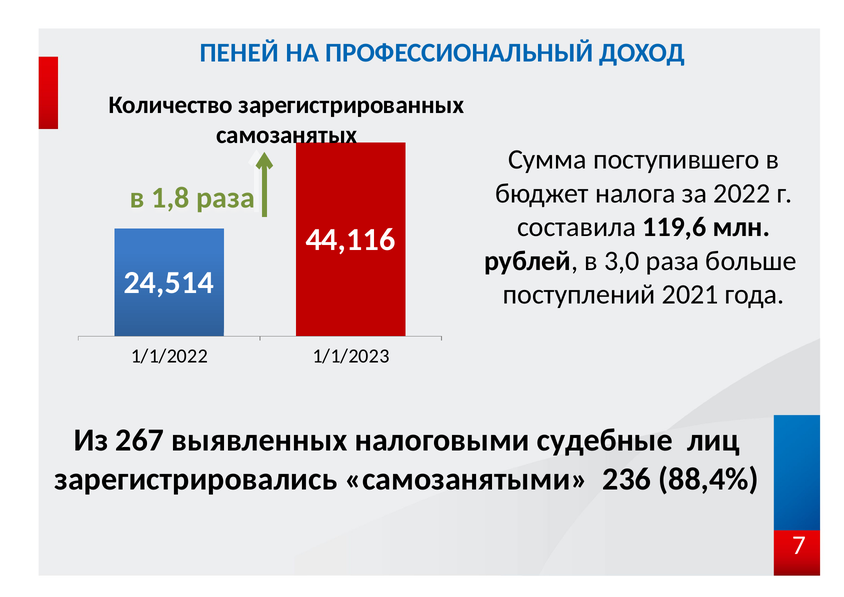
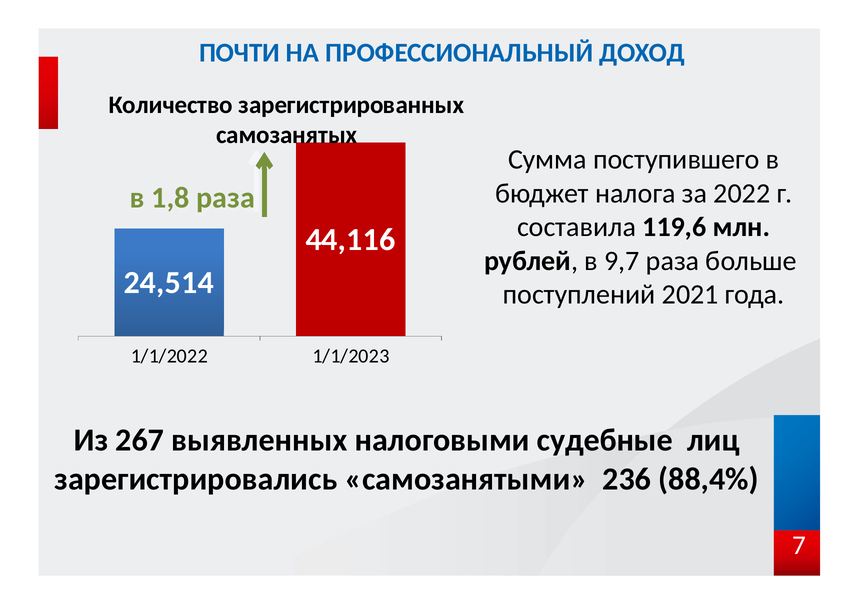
ПЕНЕЙ: ПЕНЕЙ -> ПОЧТИ
3,0: 3,0 -> 9,7
